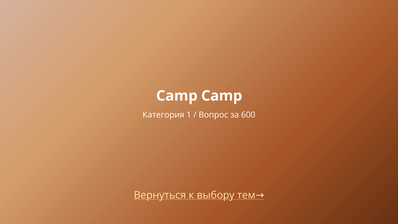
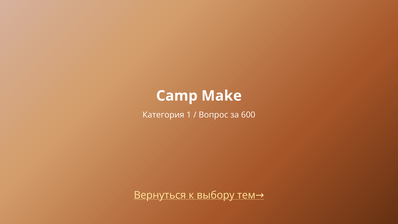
Camp Camp: Camp -> Make
